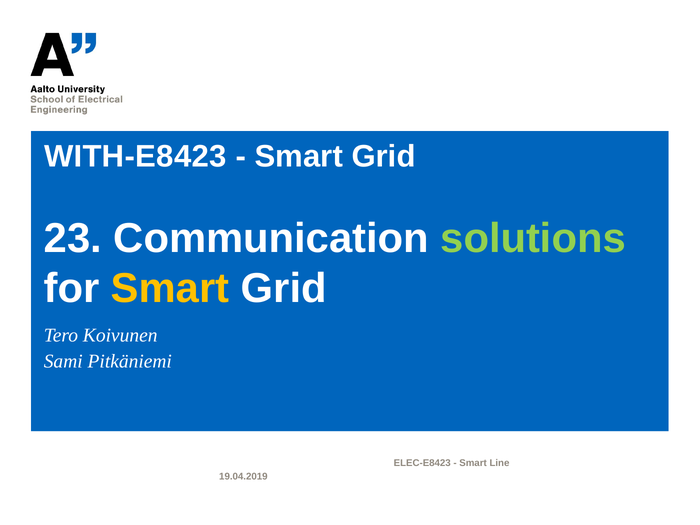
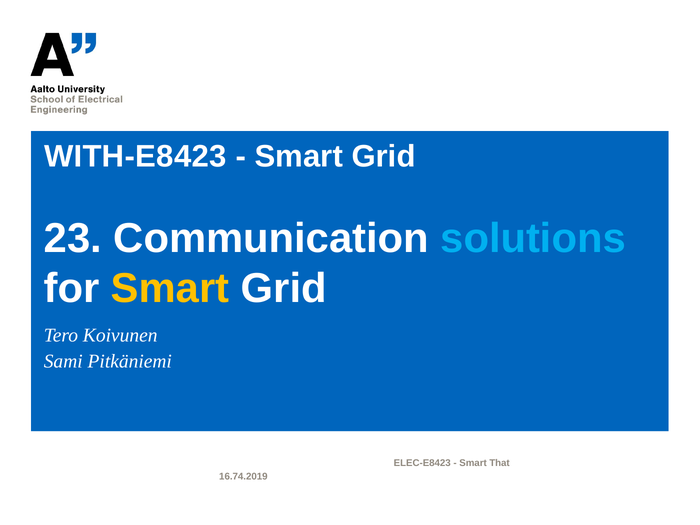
solutions colour: light green -> light blue
Line: Line -> That
19.04.2019: 19.04.2019 -> 16.74.2019
